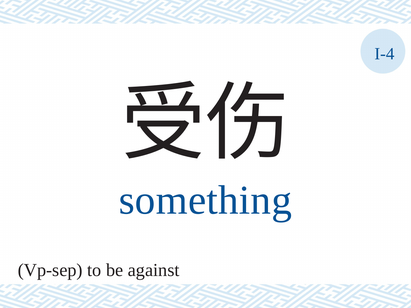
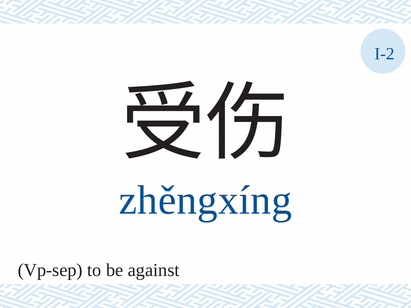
I-4: I-4 -> I-2
something: something -> zhěngxíng
